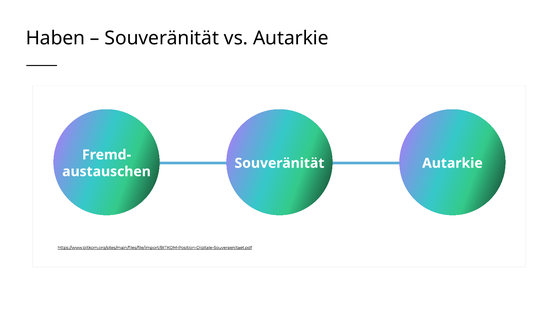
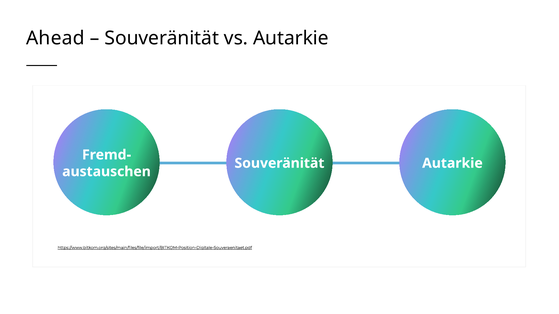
Haben: Haben -> Ahead
